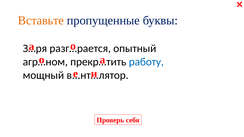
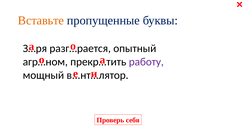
работу colour: blue -> purple
